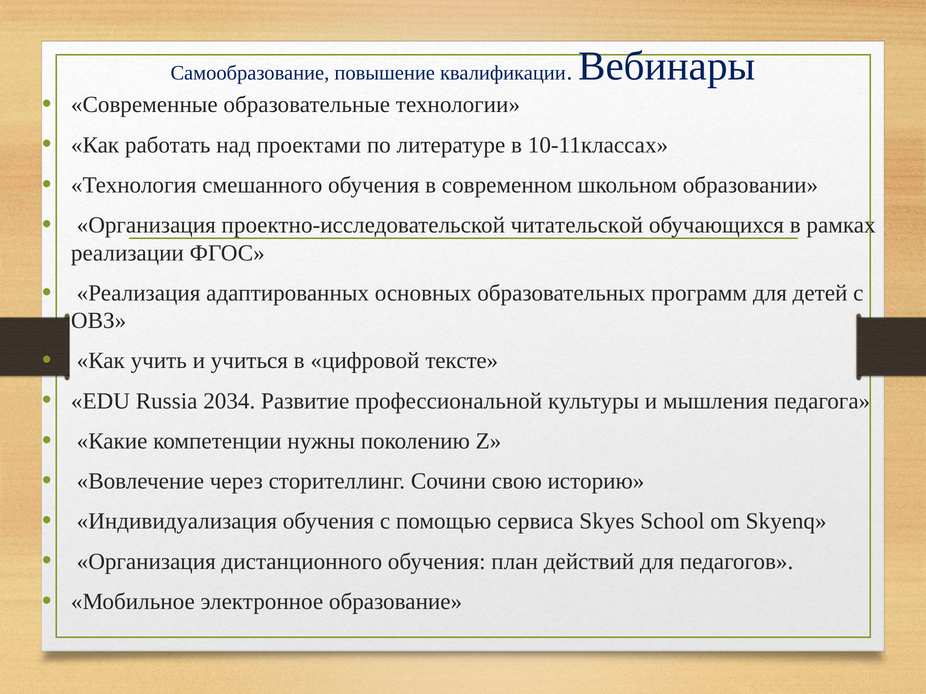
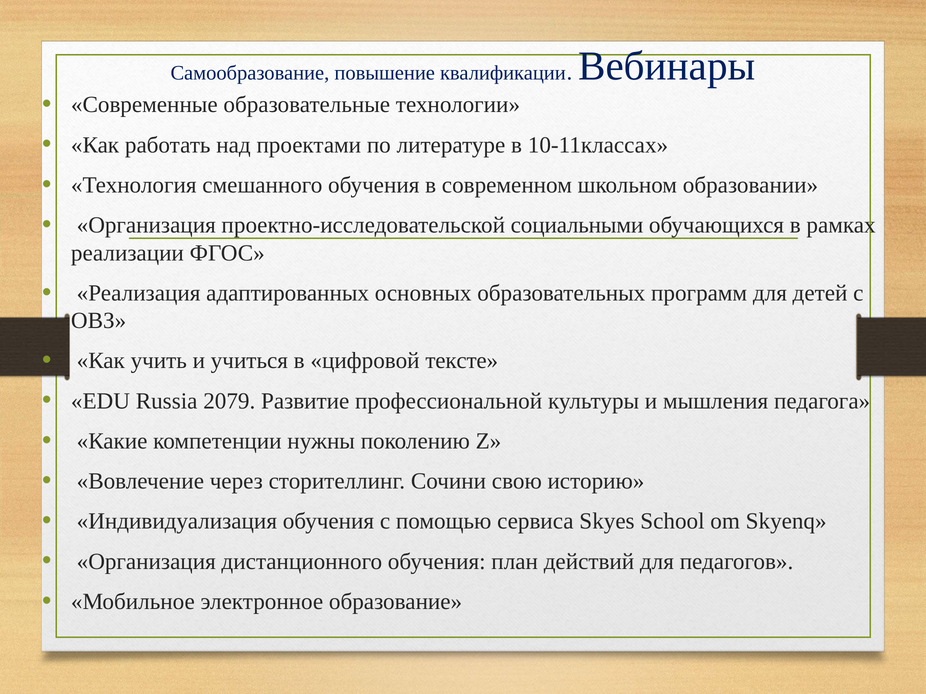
читательской: читательской -> социальными
2034: 2034 -> 2079
